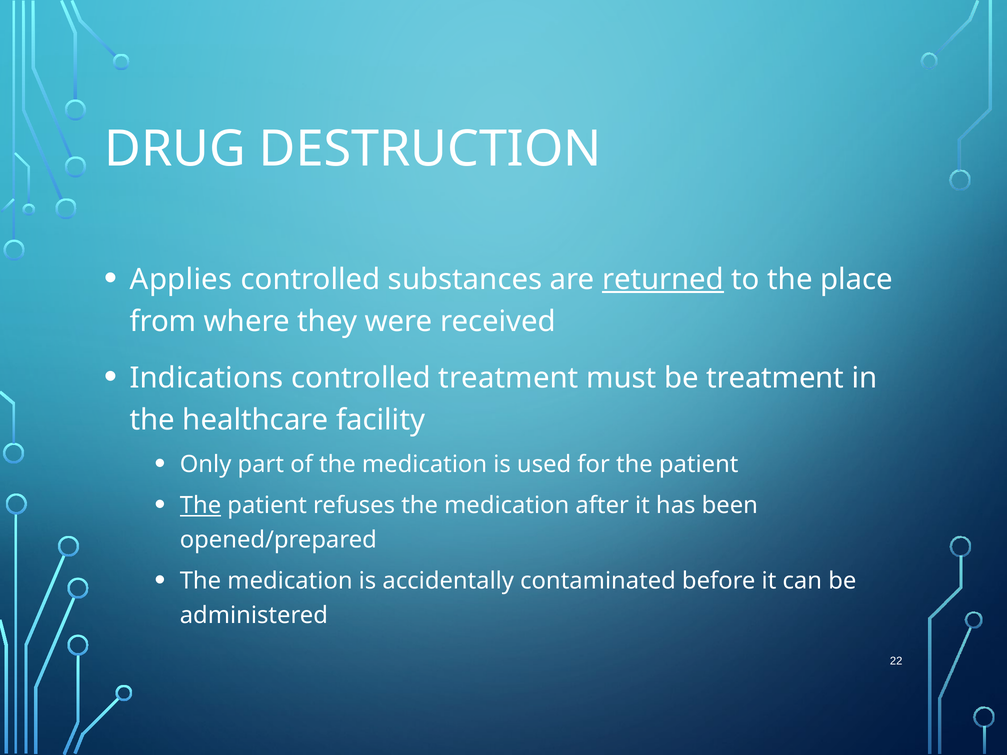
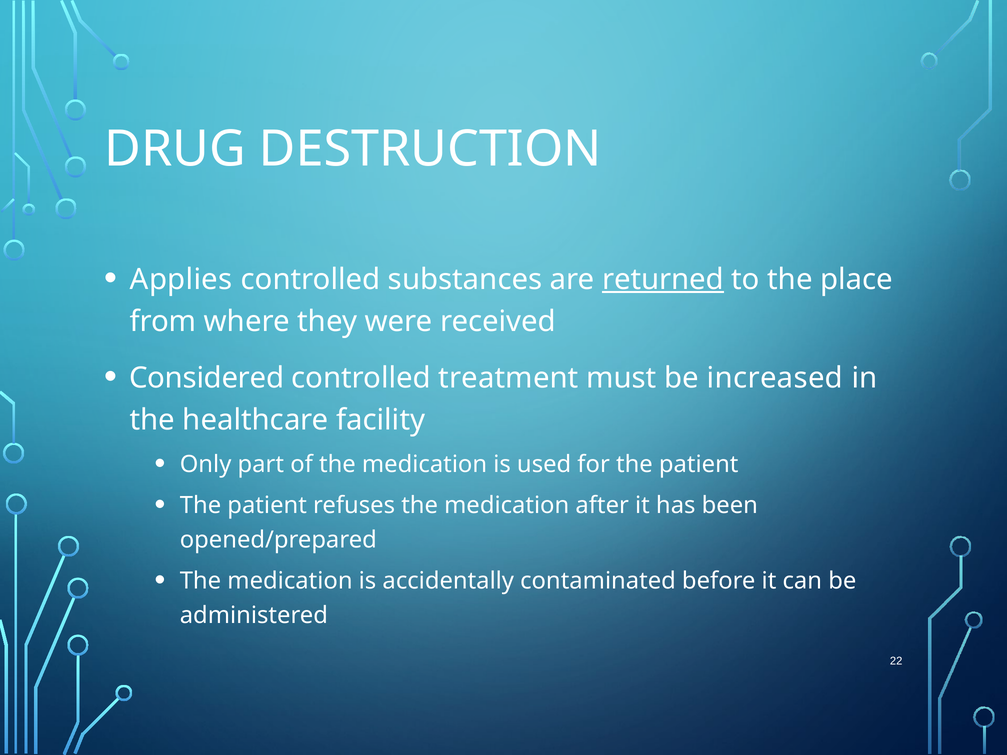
Indications: Indications -> Considered
be treatment: treatment -> increased
The at (201, 506) underline: present -> none
